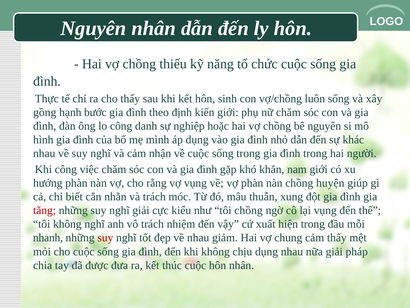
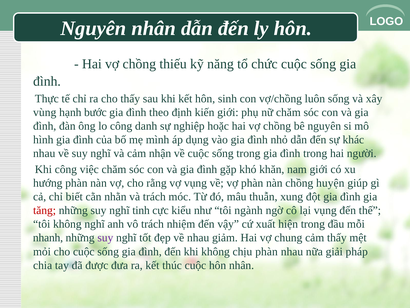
gồng: gồng -> vùng
nghĩ giải: giải -> tinh
tôi chồng: chồng -> ngành
suy at (105, 237) colour: red -> purple
chịu dụng: dụng -> phàn
